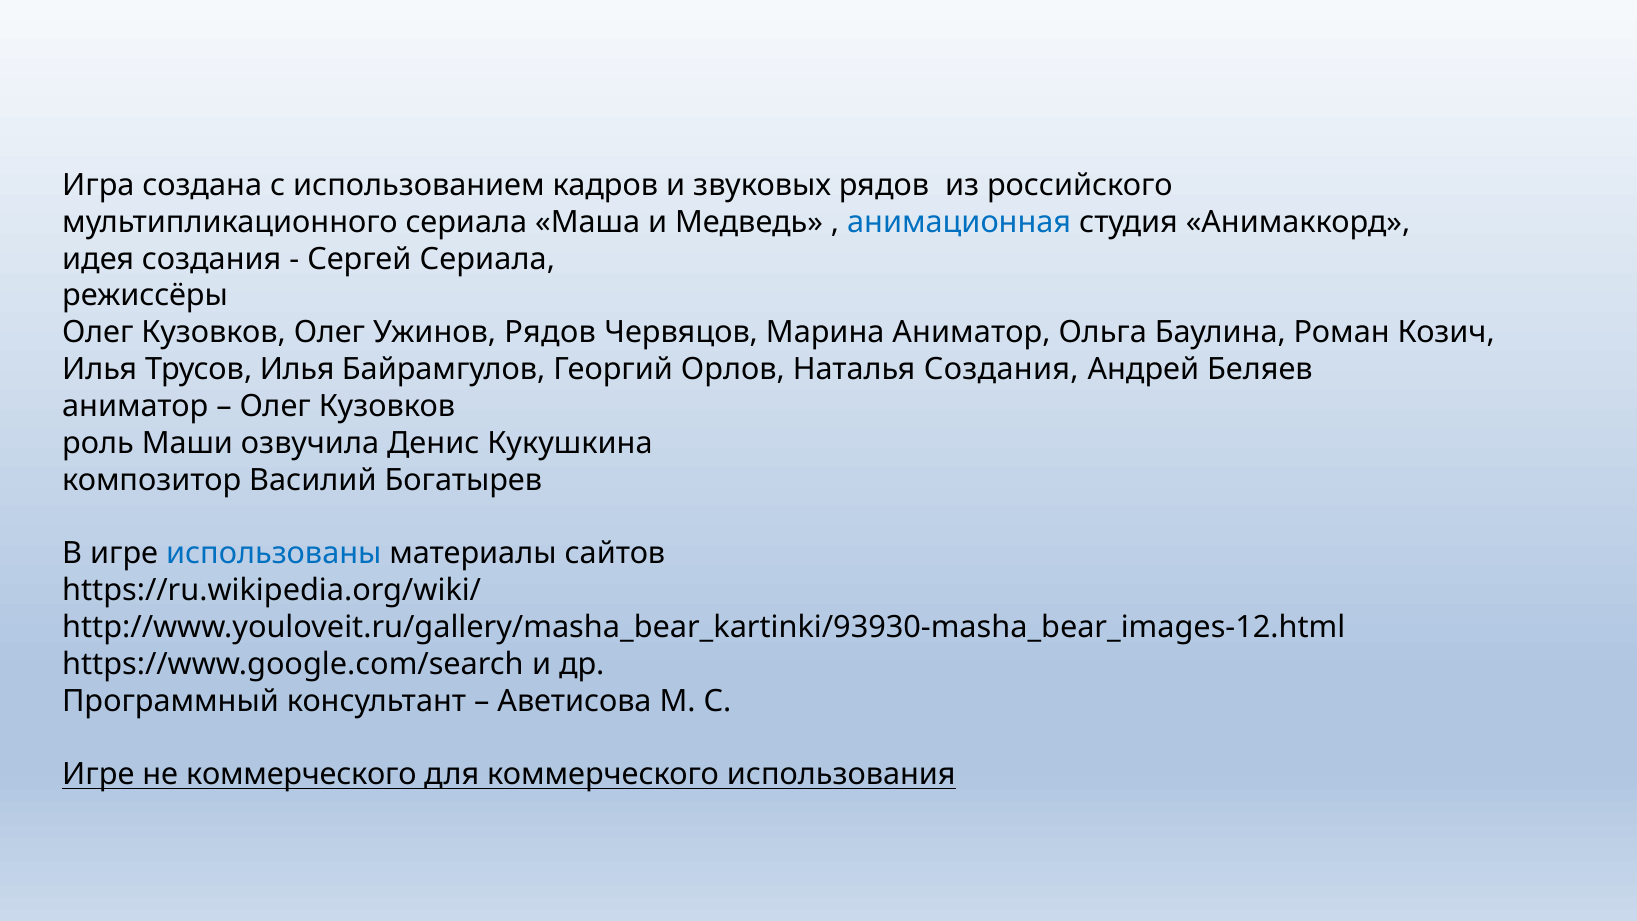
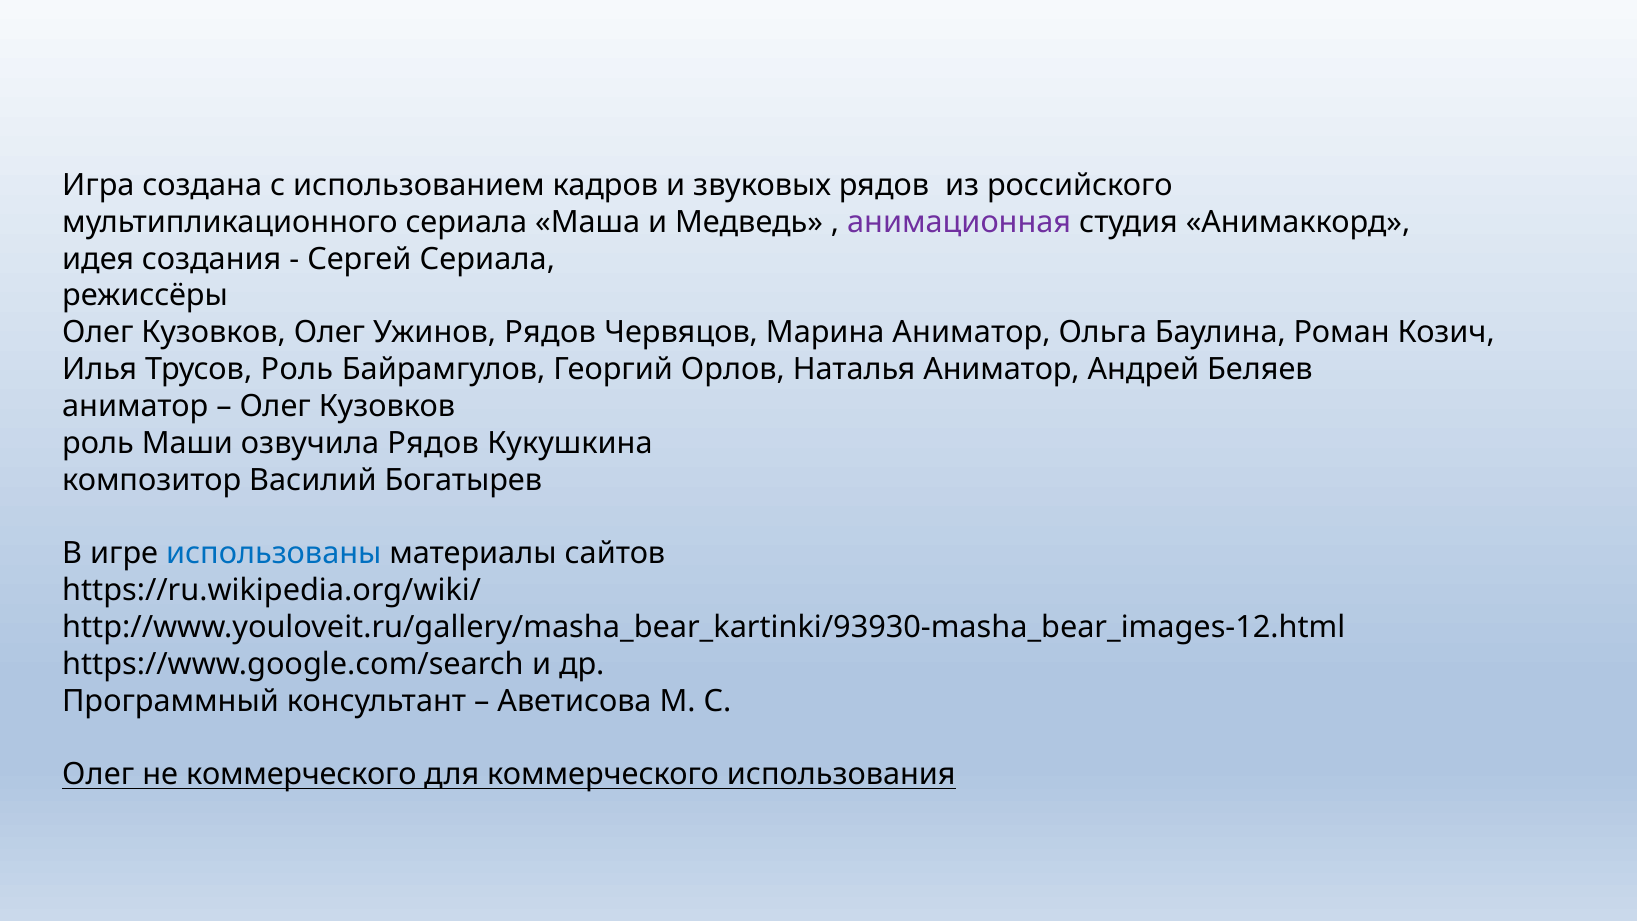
анимационная colour: blue -> purple
Трусов Илья: Илья -> Роль
Наталья Создания: Создания -> Аниматор
озвучила Денис: Денис -> Рядов
Игре at (98, 775): Игре -> Олег
